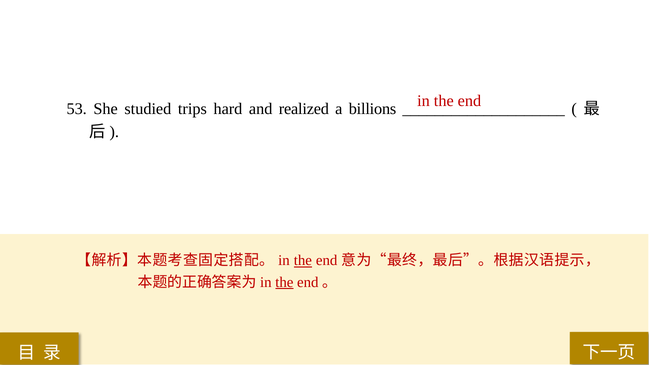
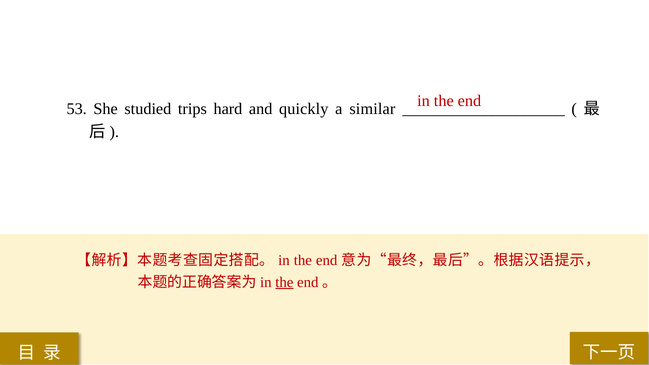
realized: realized -> quickly
billions: billions -> similar
the at (303, 261) underline: present -> none
